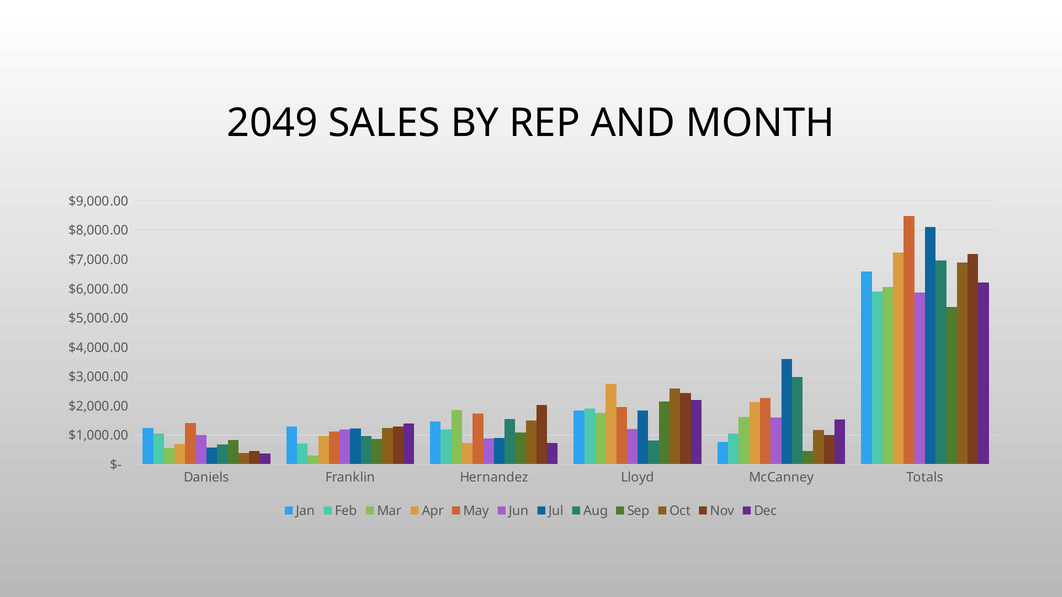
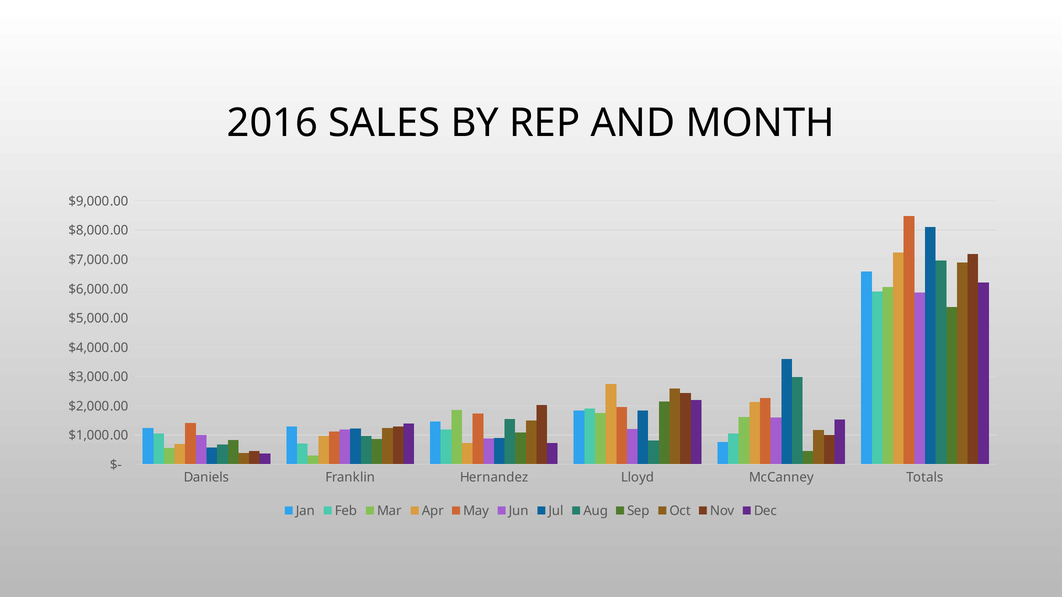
2049: 2049 -> 2016
